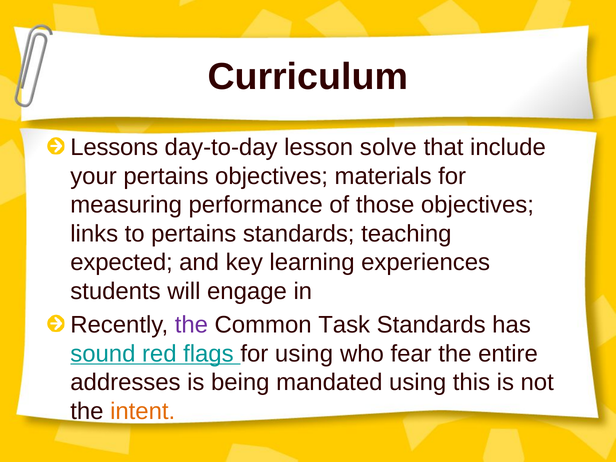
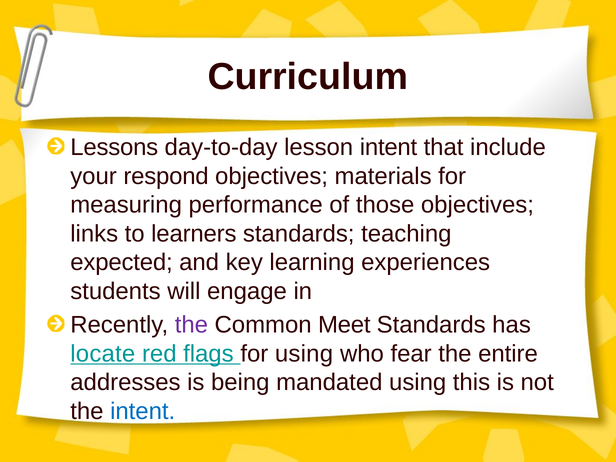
lesson solve: solve -> intent
your pertains: pertains -> respond
to pertains: pertains -> learners
Task: Task -> Meet
sound: sound -> locate
intent at (143, 411) colour: orange -> blue
